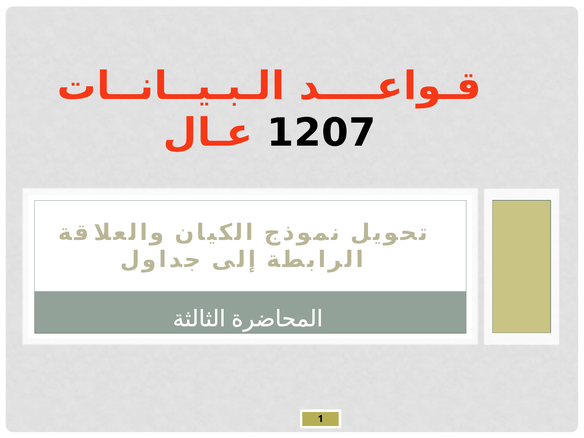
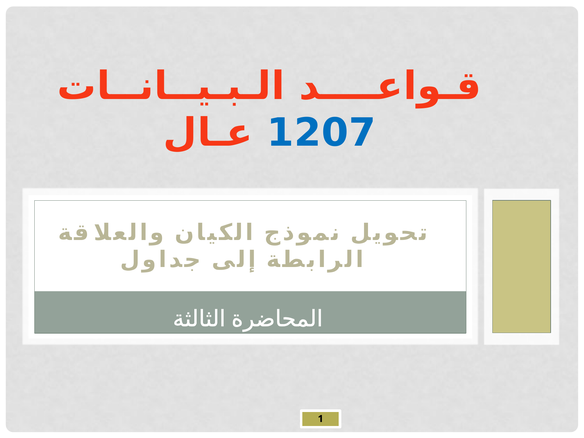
1207 colour: black -> blue
